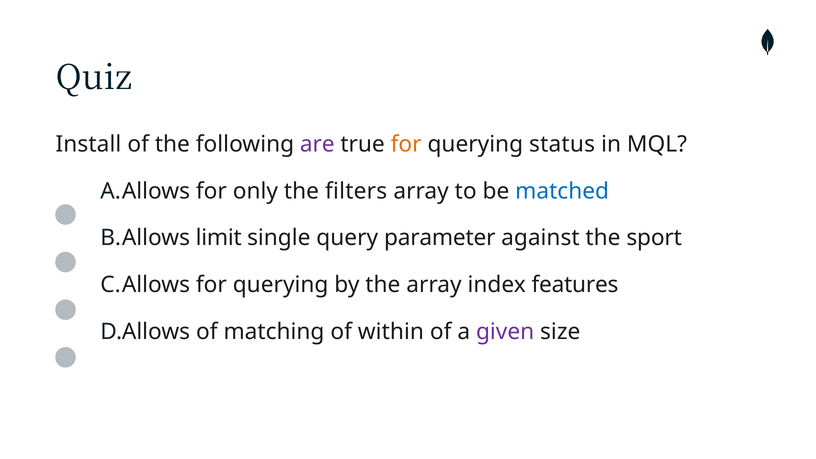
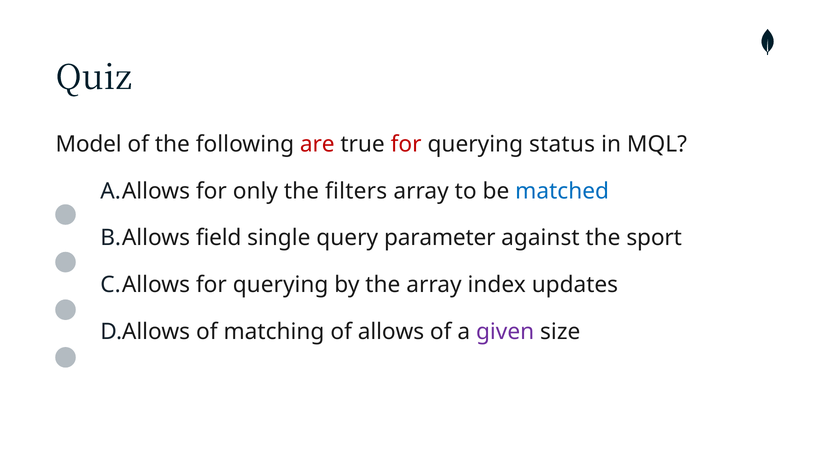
Install: Install -> Model
are colour: purple -> red
for at (406, 144) colour: orange -> red
limit: limit -> field
features: features -> updates
within: within -> allows
